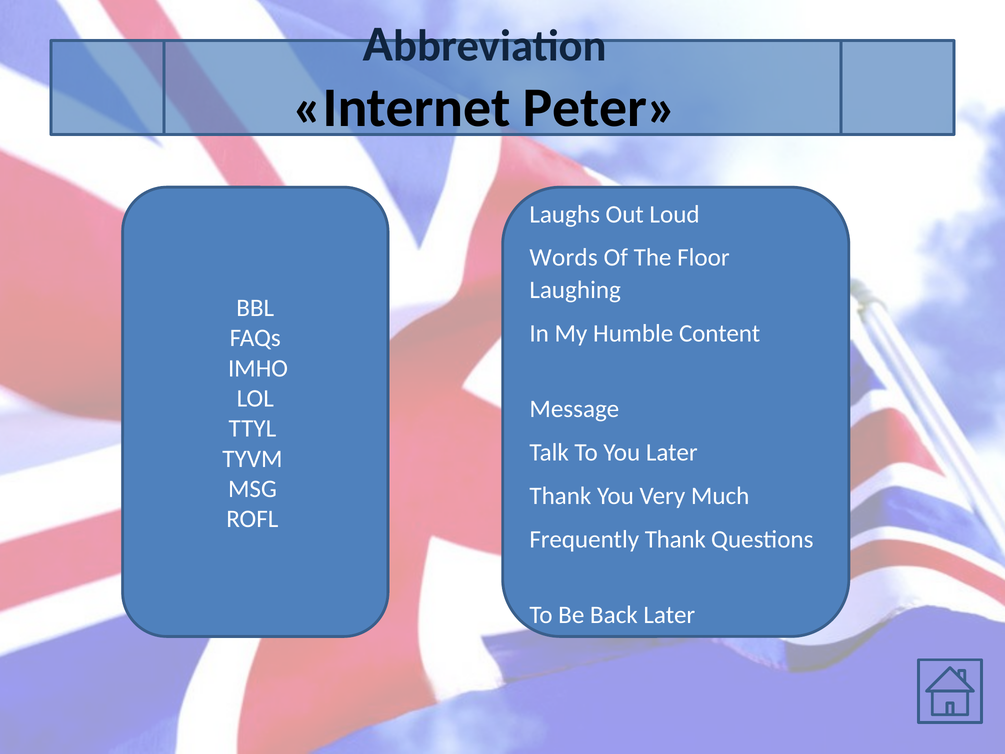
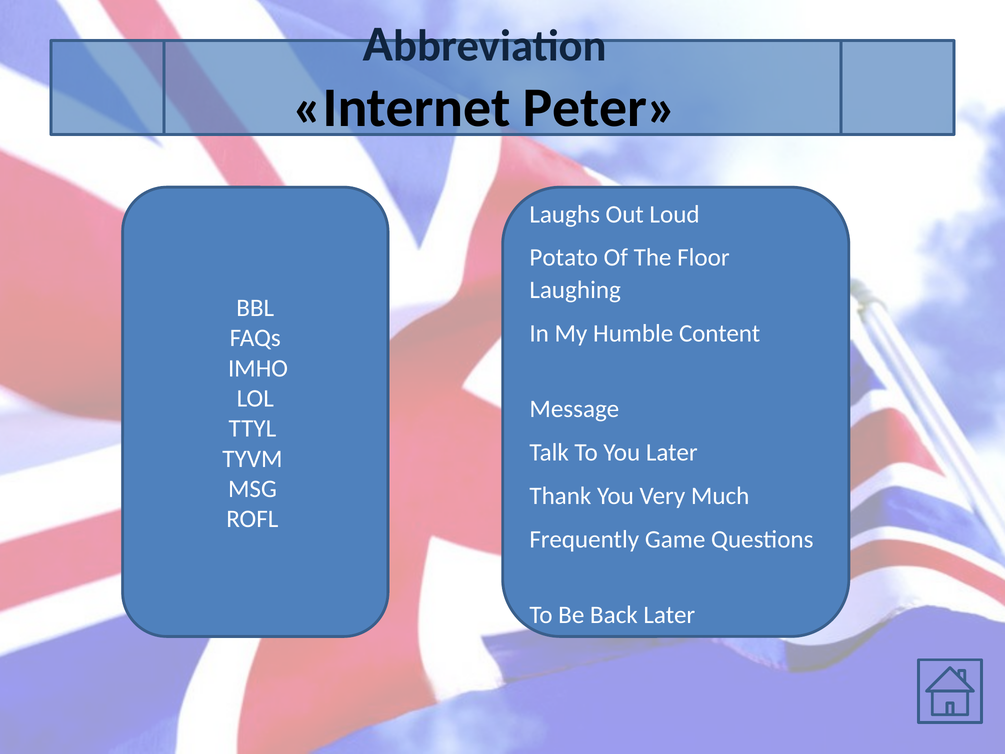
Words: Words -> Potato
Frequently Thank: Thank -> Game
